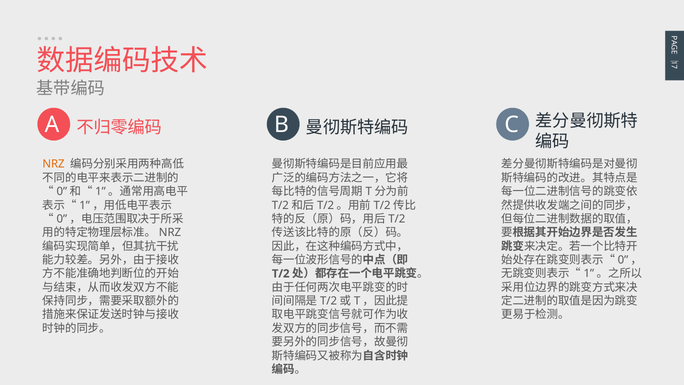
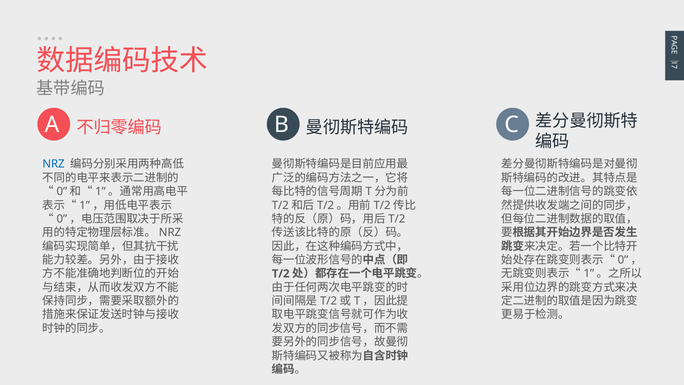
NRZ colour: orange -> blue
